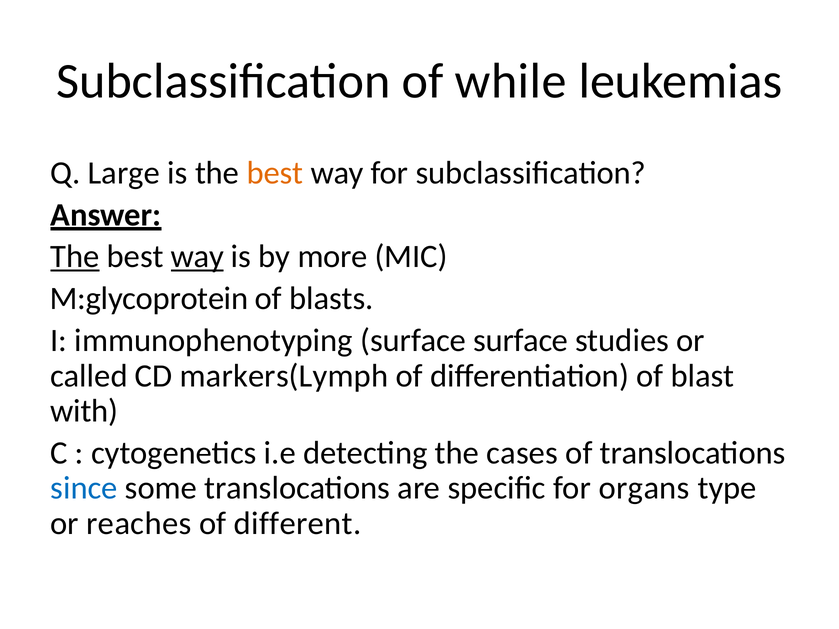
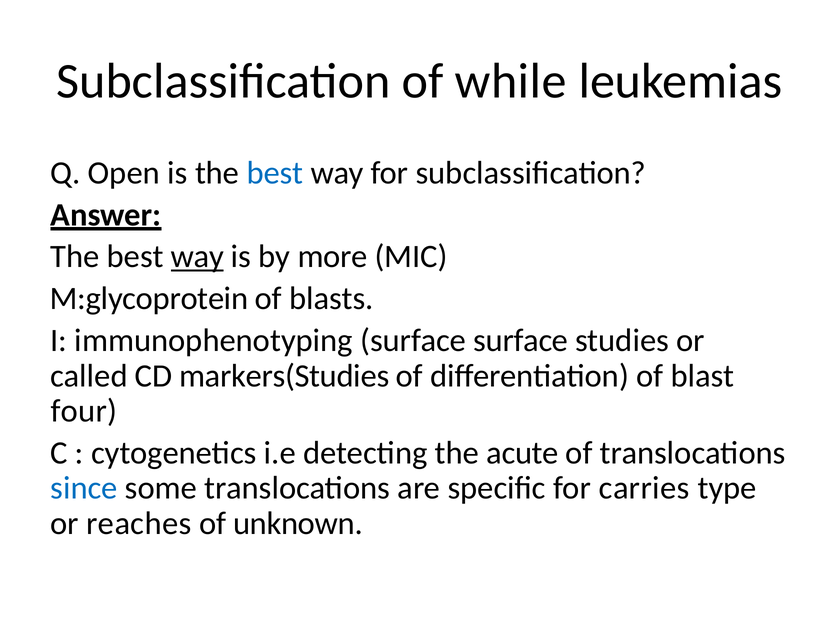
Large: Large -> Open
best at (275, 173) colour: orange -> blue
The at (75, 257) underline: present -> none
markers(Lymph: markers(Lymph -> markers(Studies
with: with -> four
cases: cases -> acute
organs: organs -> carries
different: different -> unknown
